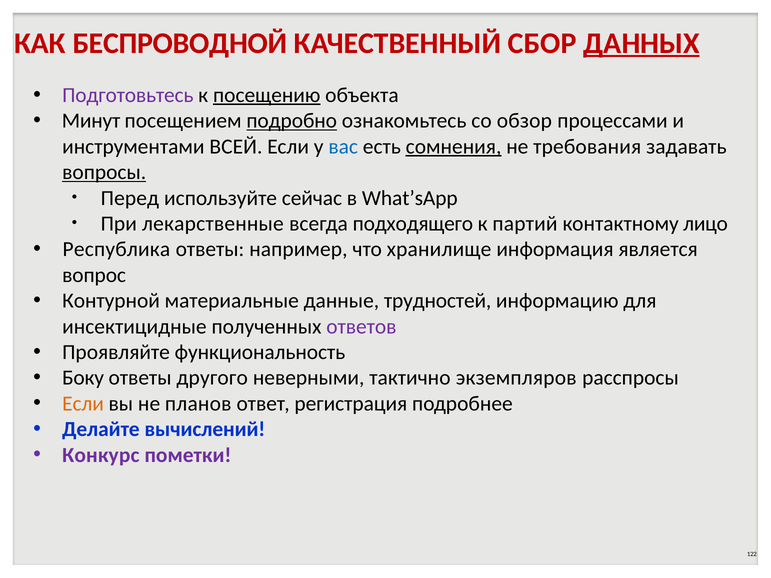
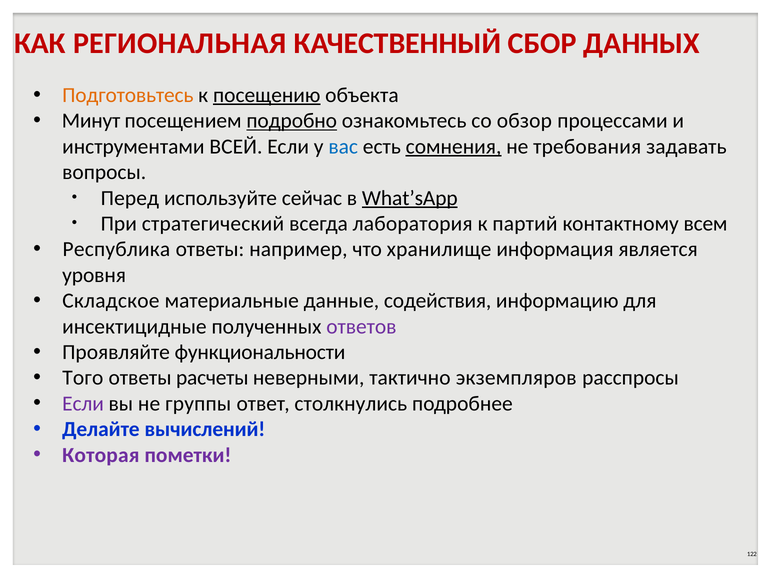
БЕСПРОВОДНОЙ: БЕСПРОВОДНОЙ -> РЕГИОНАЛЬНАЯ
ДАННЫХ underline: present -> none
Подготовьтесь colour: purple -> orange
вопросы underline: present -> none
What’sApp underline: none -> present
лекарственные: лекарственные -> стратегический
подходящего: подходящего -> лаборатория
лицо: лицо -> всем
вопрос: вопрос -> уровня
Контурной: Контурной -> Складское
трудностей: трудностей -> содействия
функциональность: функциональность -> функциональности
Боку: Боку -> Того
другого: другого -> расчеты
Если at (83, 404) colour: orange -> purple
планов: планов -> группы
регистрация: регистрация -> столкнулись
Конкурс: Конкурс -> Которая
